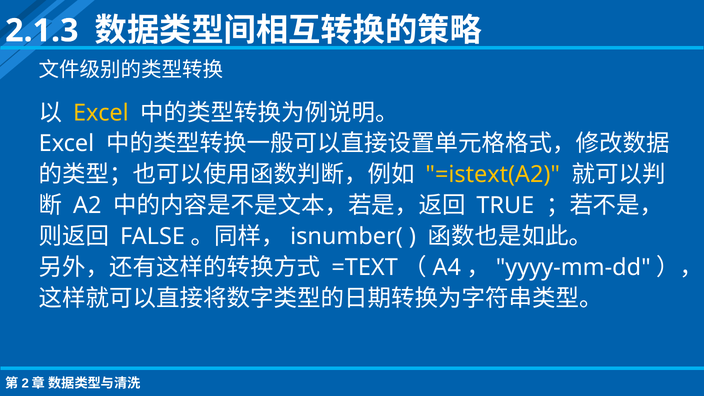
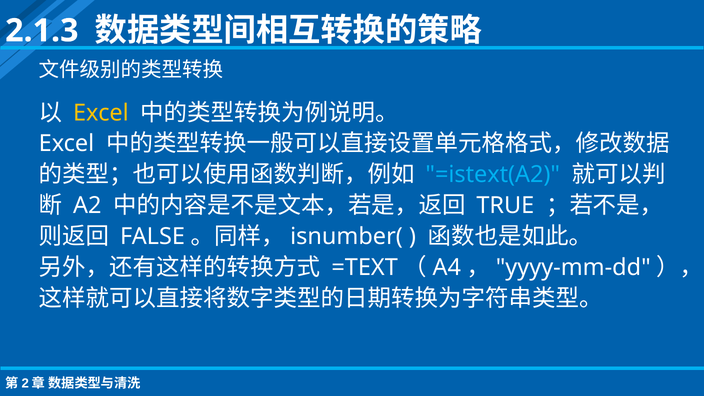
=istext(A2 colour: yellow -> light blue
